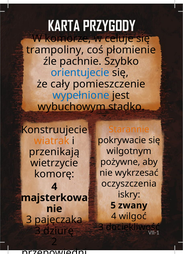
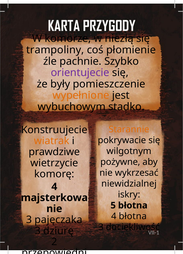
celuje: celuje -> niezłą
orientujecie colour: blue -> purple
cały: cały -> były
wypełnione colour: blue -> orange
przenikają: przenikają -> prawdziwe
oczyszczenia: oczyszczenia -> niewidzialnej
5 zwany: zwany -> błotna
4 wilgoć: wilgoć -> błotna
